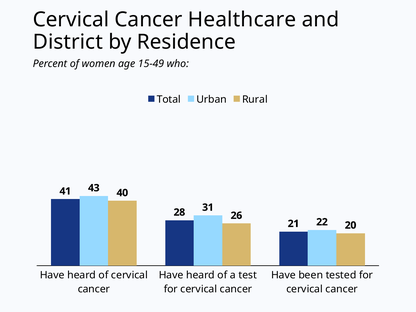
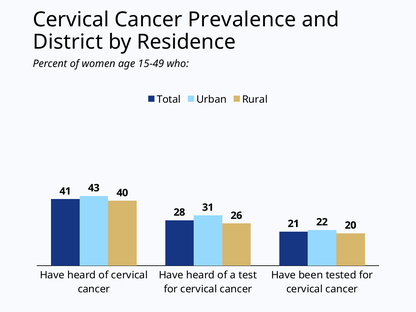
Healthcare: Healthcare -> Prevalence
